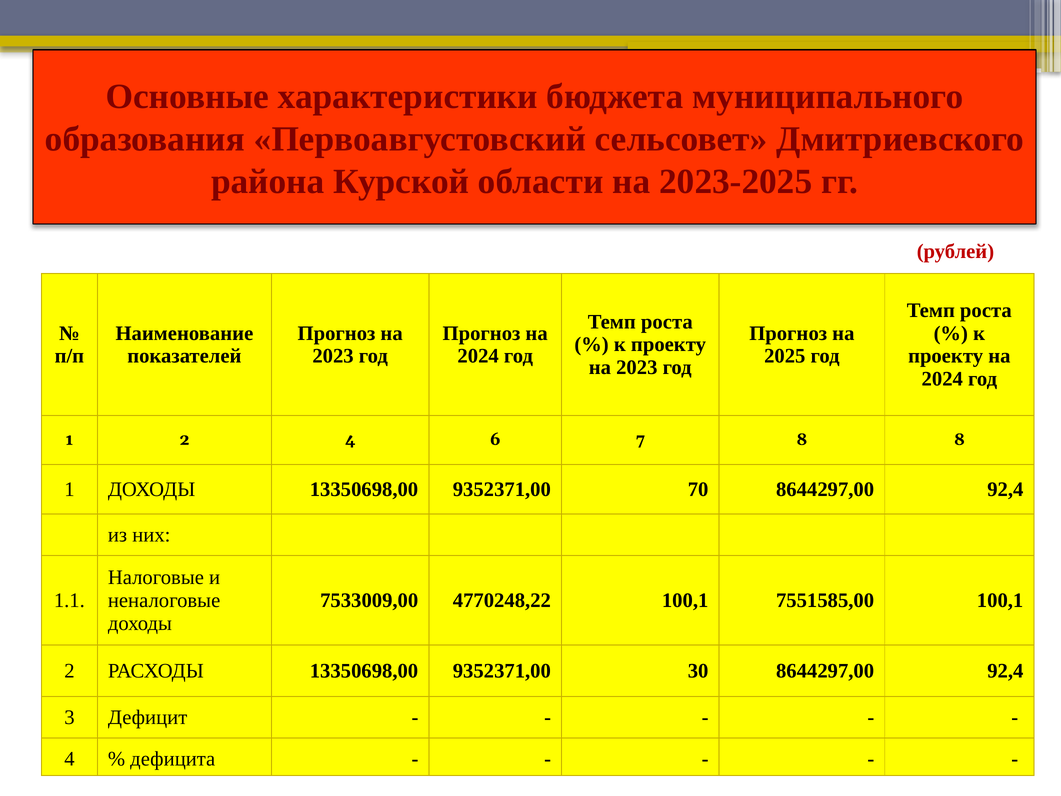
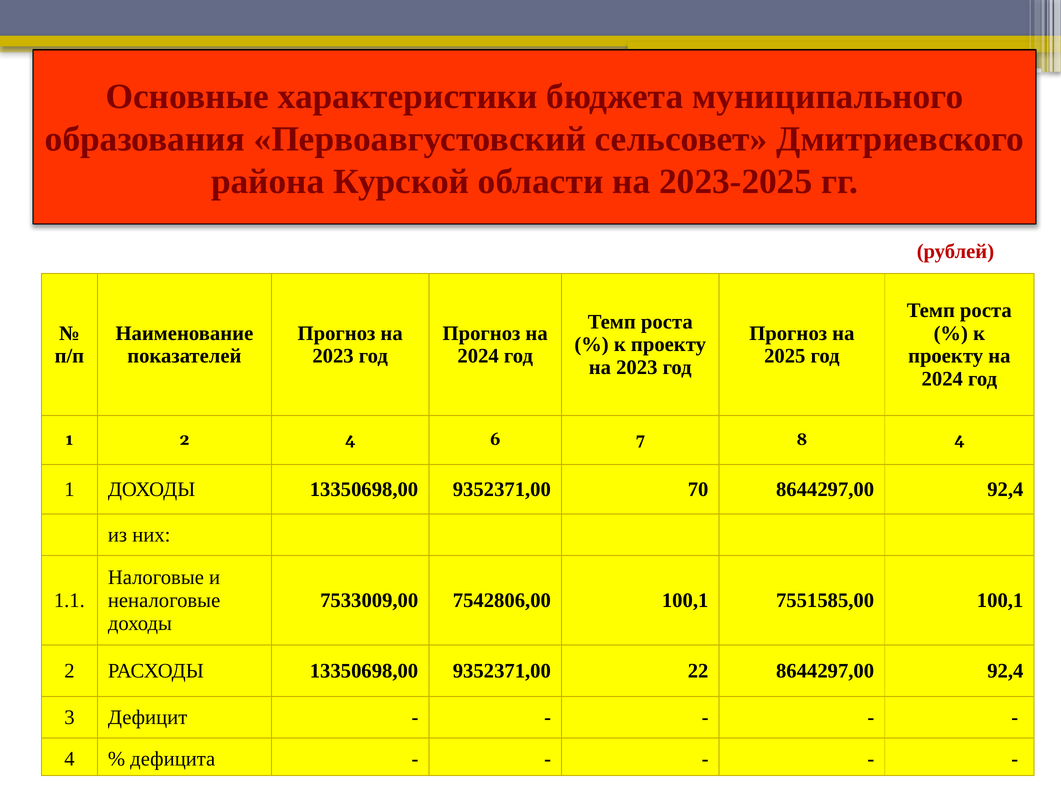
8 8: 8 -> 4
4770248,22: 4770248,22 -> 7542806,00
30: 30 -> 22
